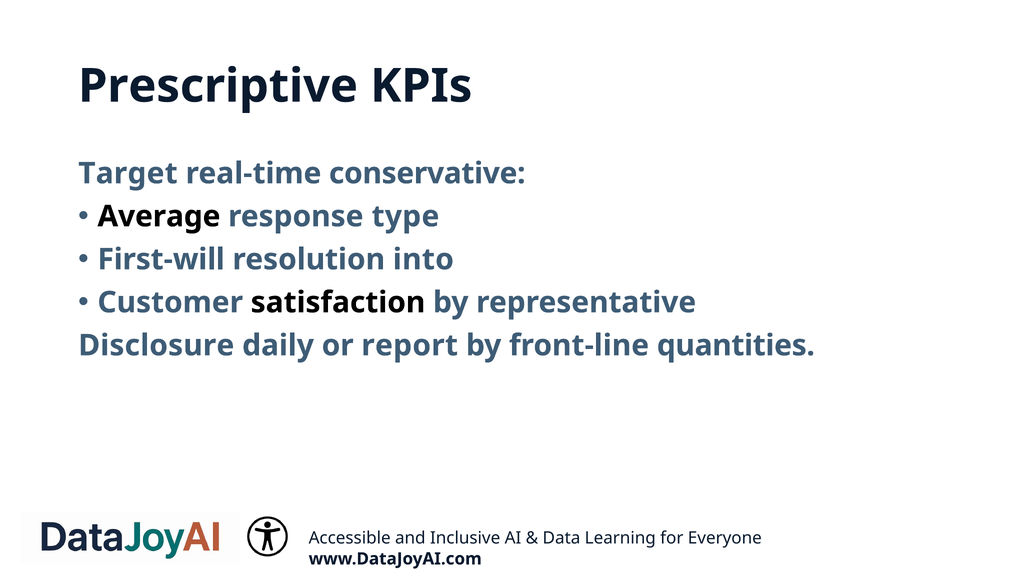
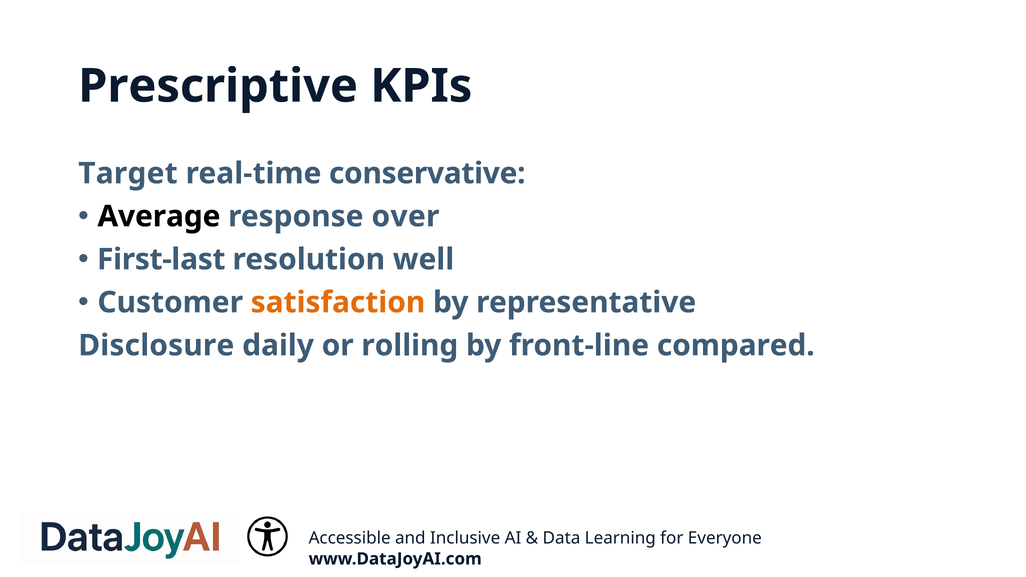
type: type -> over
First-will: First-will -> First-last
into: into -> well
satisfaction colour: black -> orange
report: report -> rolling
quantities: quantities -> compared
